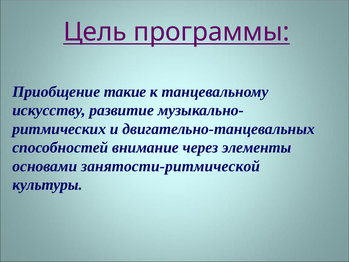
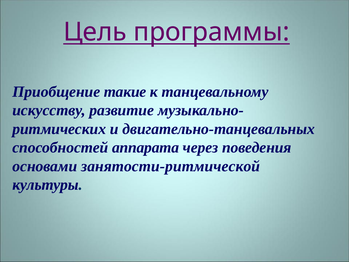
внимание: внимание -> аппарата
элементы: элементы -> поведения
